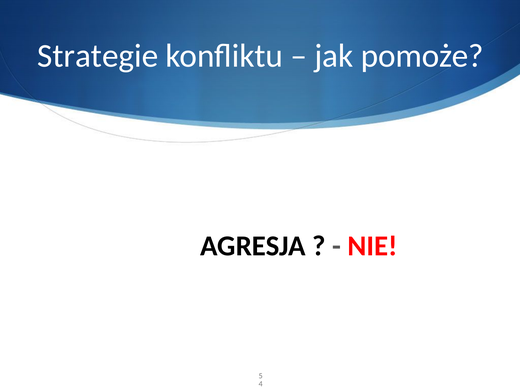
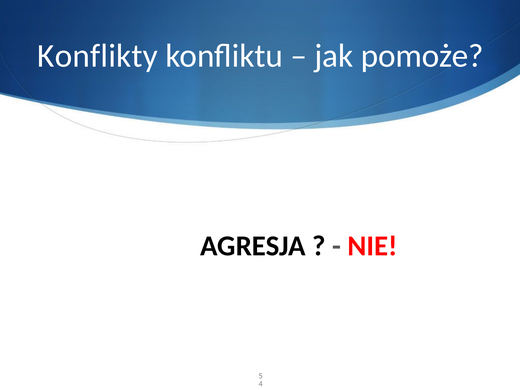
Strategie: Strategie -> Konflikty
